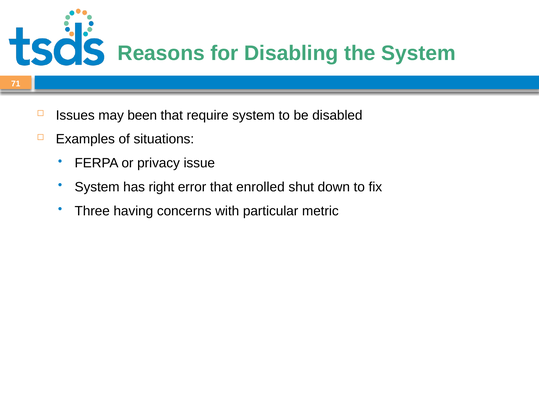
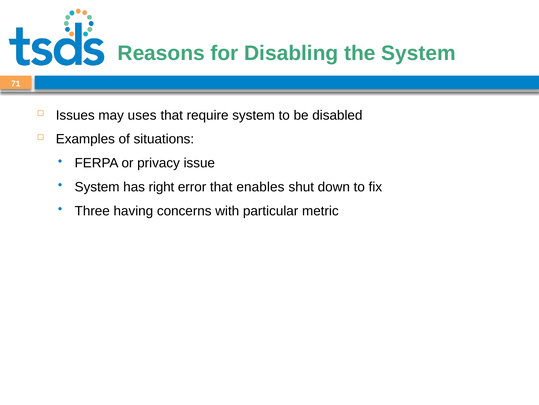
been: been -> uses
enrolled: enrolled -> enables
